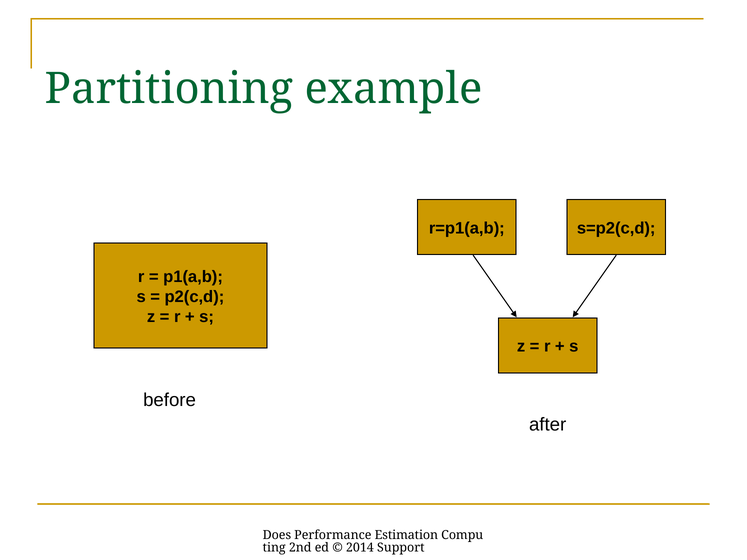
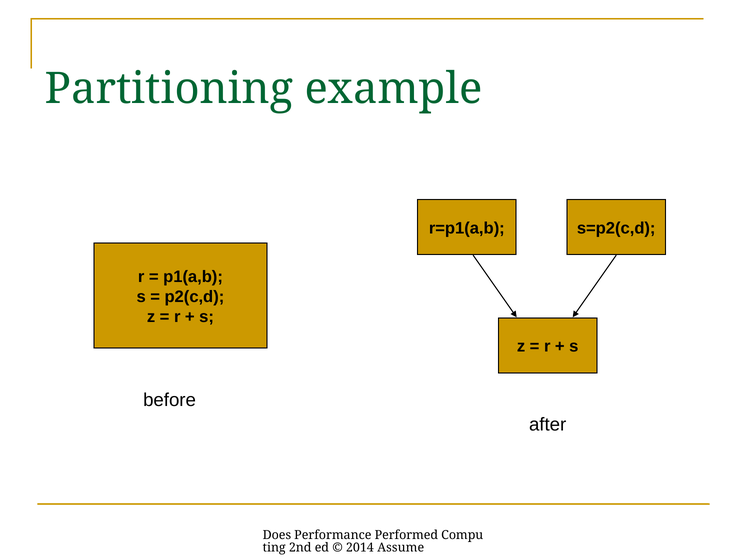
Estimation: Estimation -> Performed
Support: Support -> Assume
